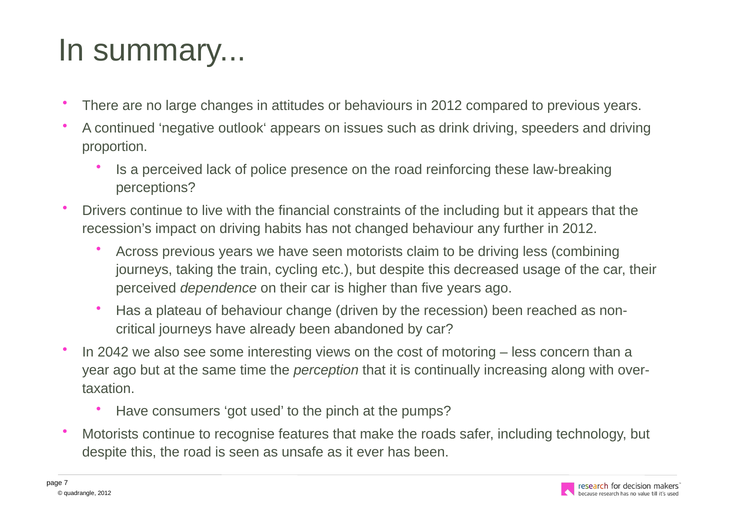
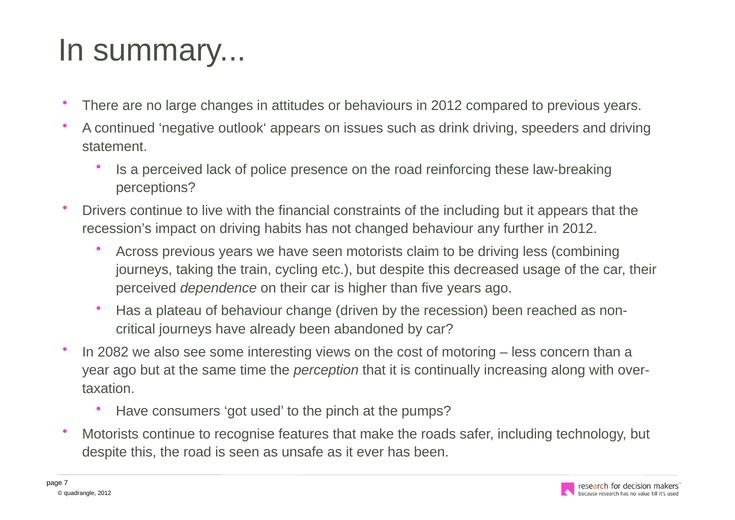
proportion: proportion -> statement
2042: 2042 -> 2082
